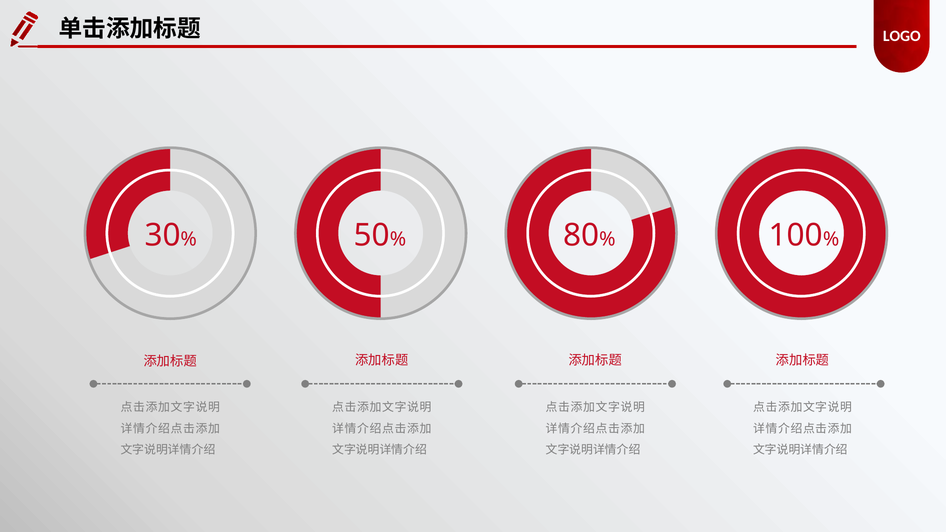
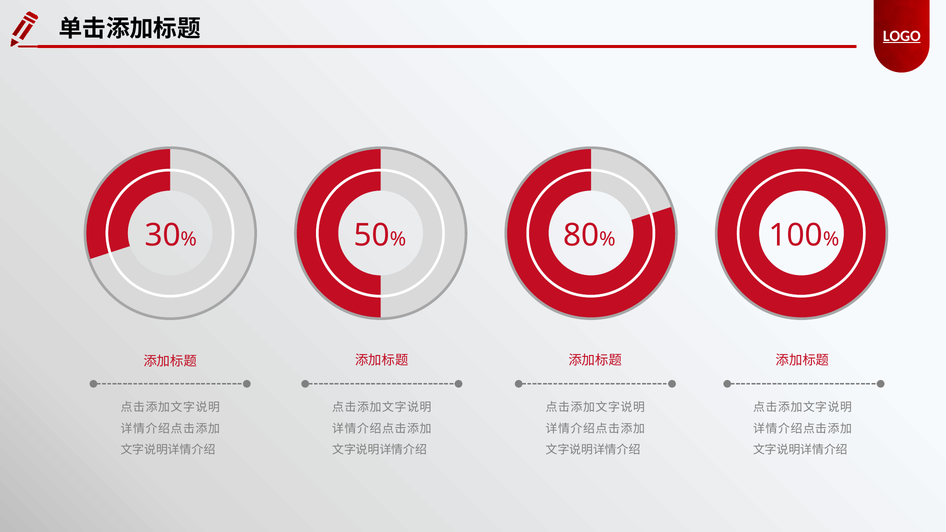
LOGO underline: none -> present
